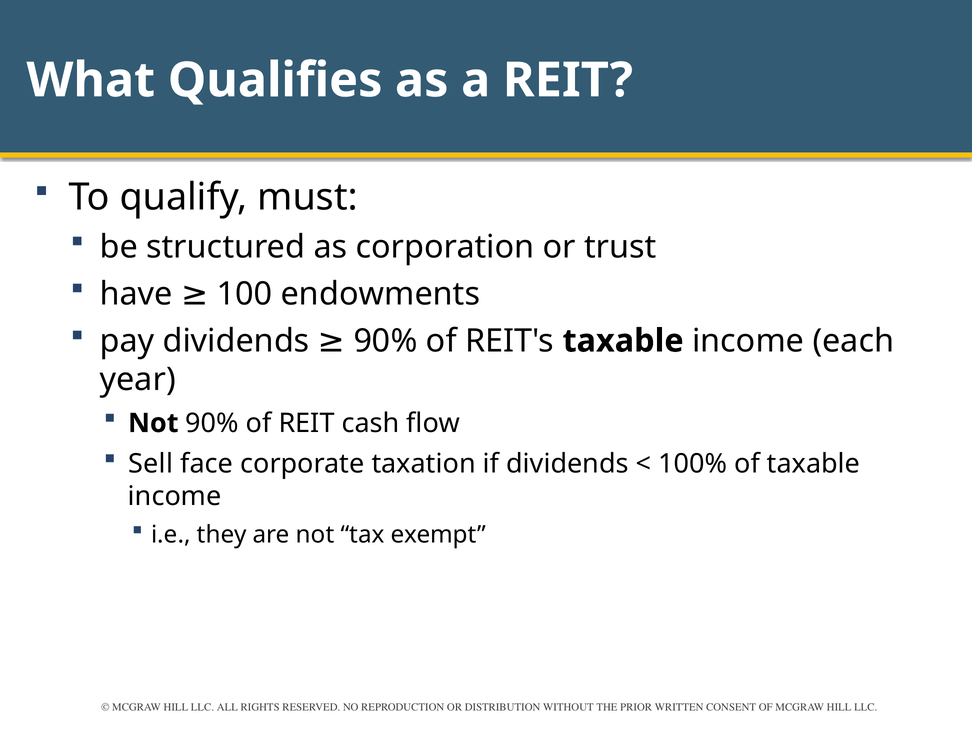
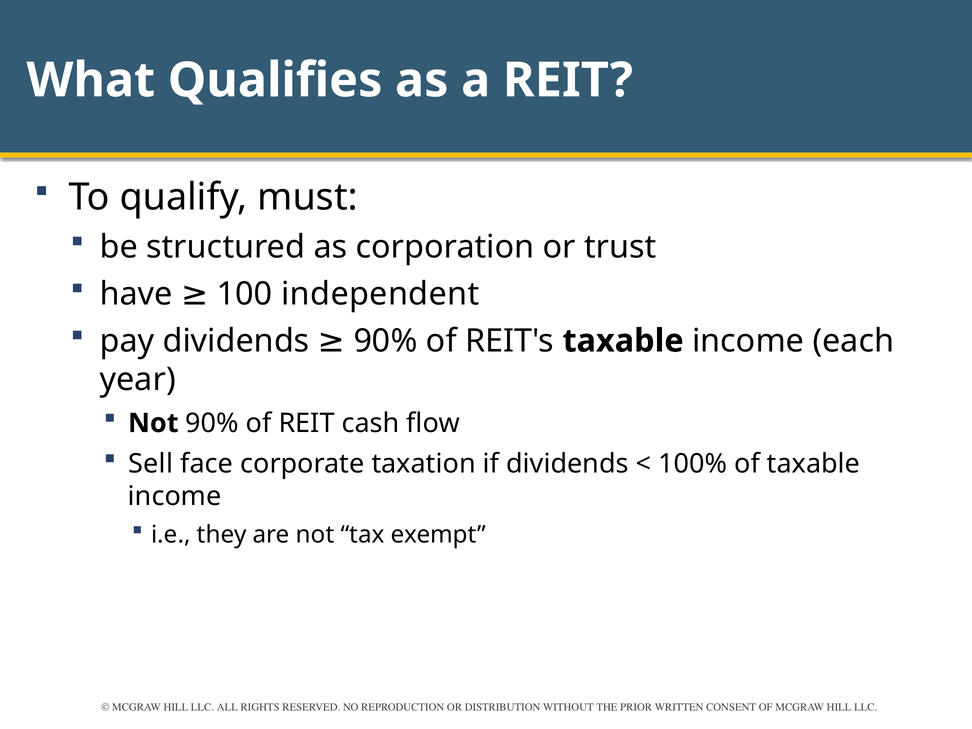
endowments: endowments -> independent
